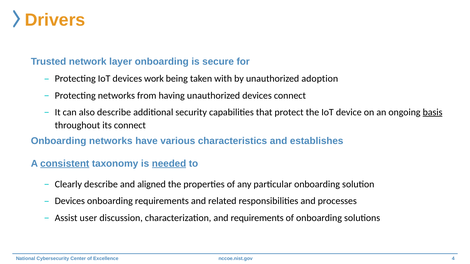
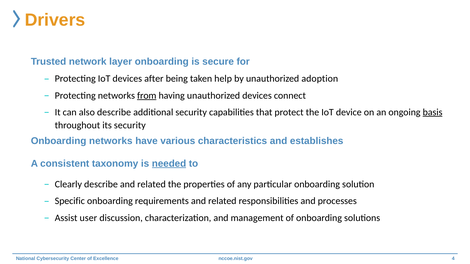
work: work -> after
with: with -> help
from underline: none -> present
its connect: connect -> security
consistent underline: present -> none
describe and aligned: aligned -> related
Devices at (70, 201): Devices -> Specific
and requirements: requirements -> management
